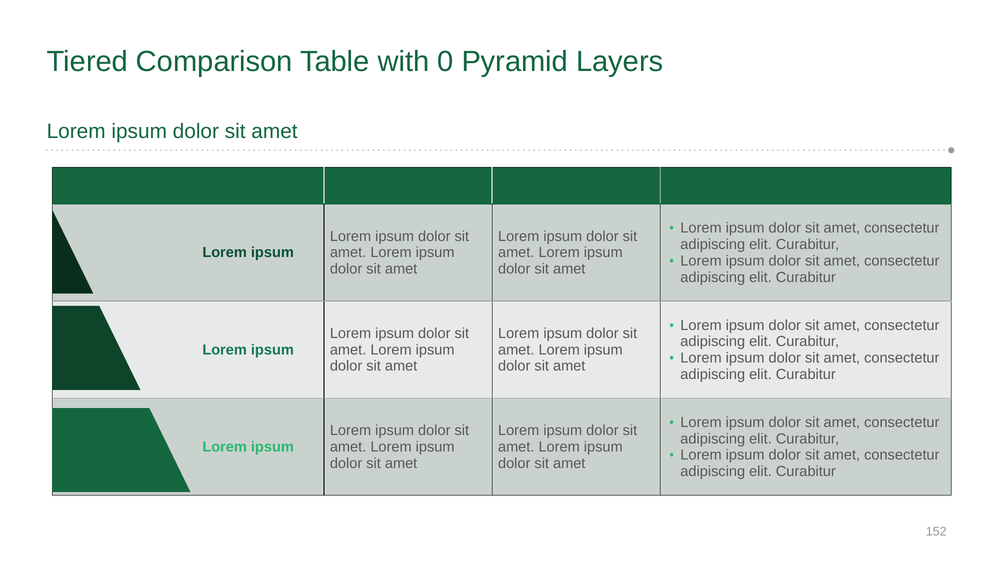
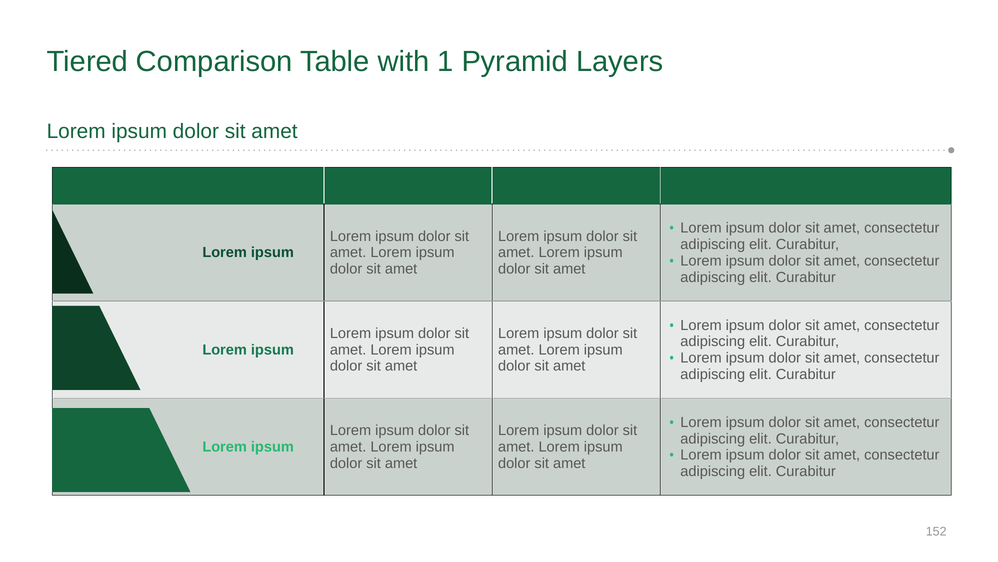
0: 0 -> 1
